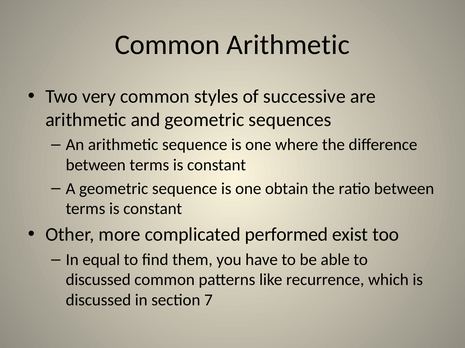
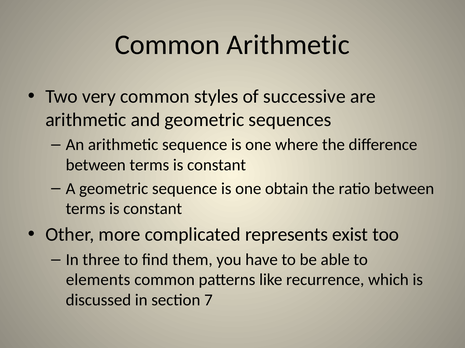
performed: performed -> represents
equal: equal -> three
discussed at (98, 280): discussed -> elements
